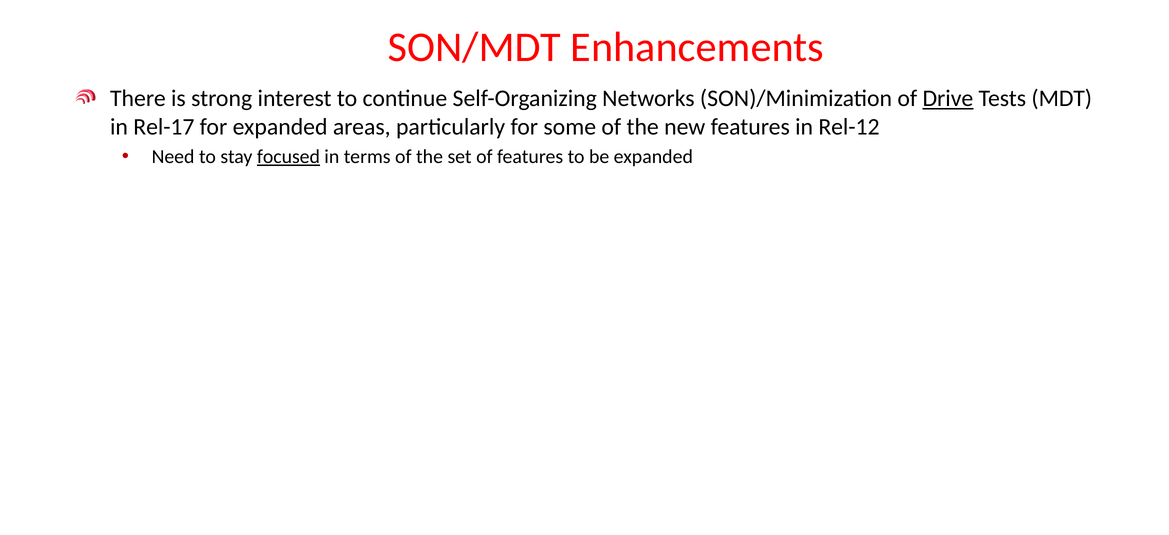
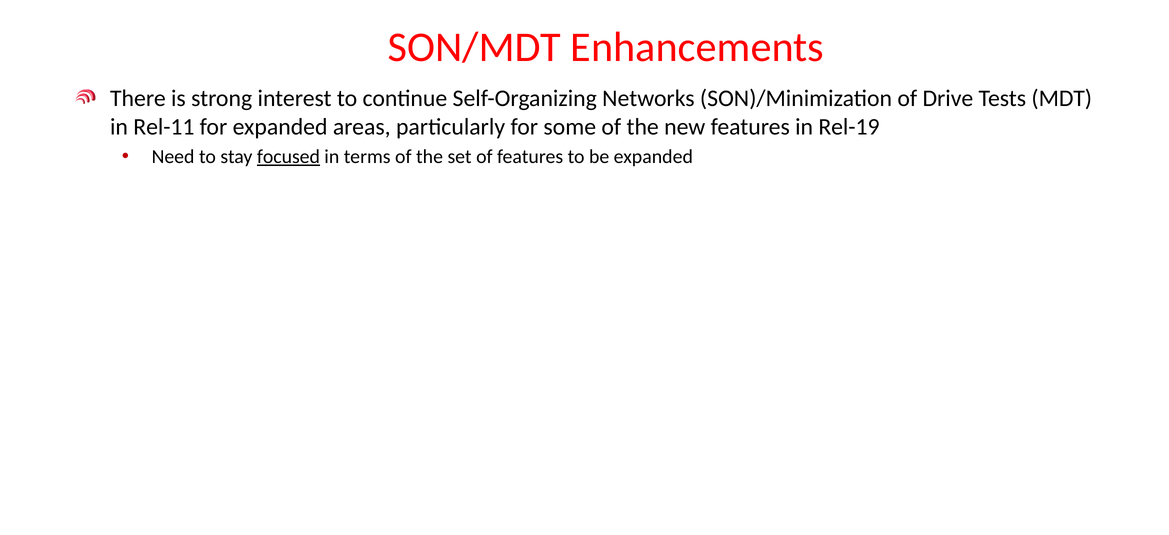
Drive underline: present -> none
Rel-17: Rel-17 -> Rel-11
Rel-12: Rel-12 -> Rel-19
